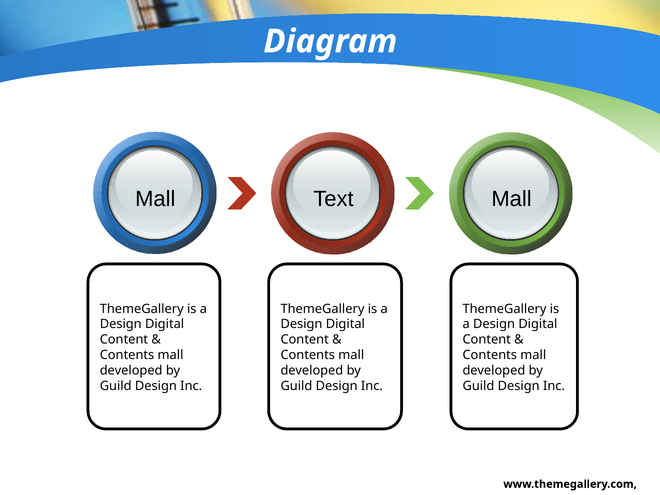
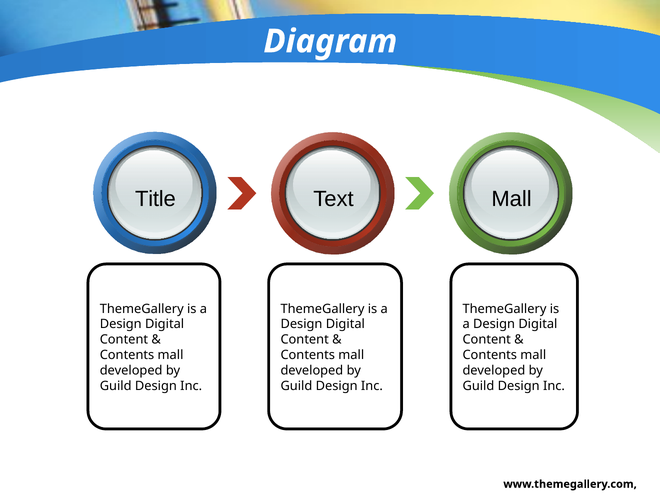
Mall at (155, 199): Mall -> Title
